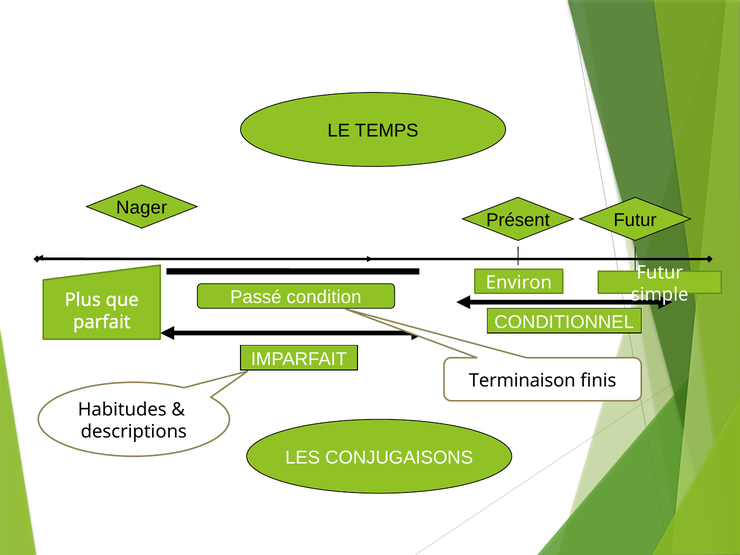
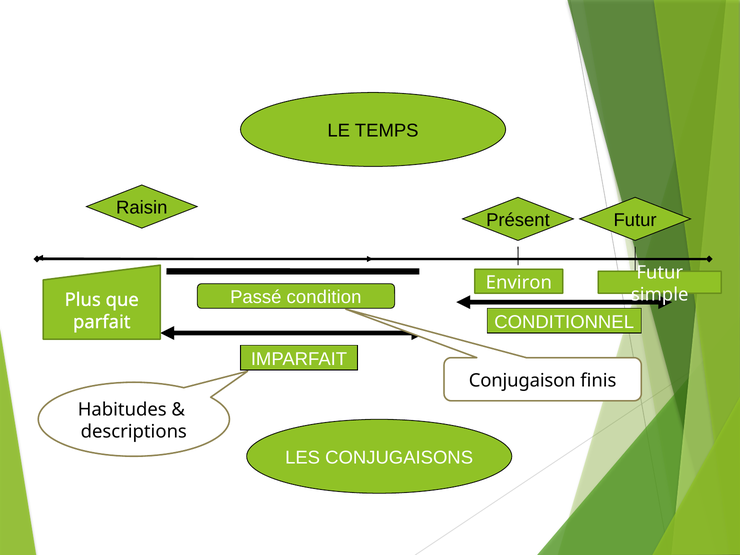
Nager: Nager -> Raisin
Terminaison: Terminaison -> Conjugaison
